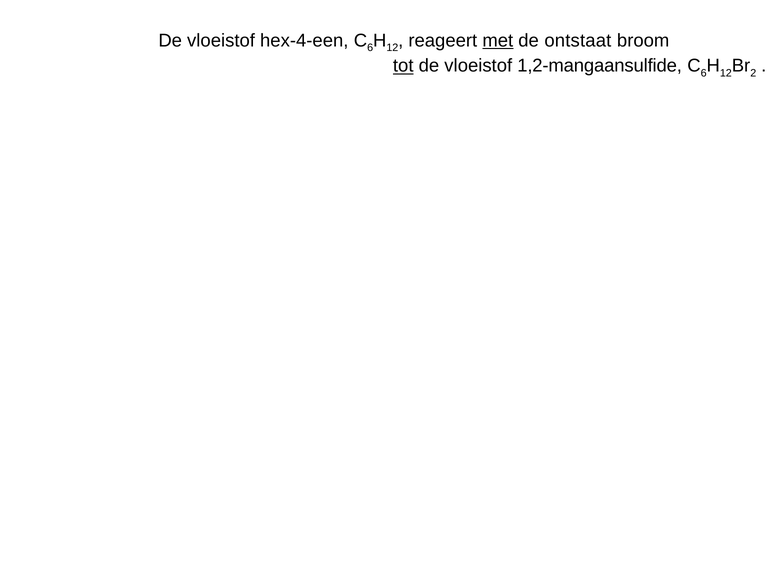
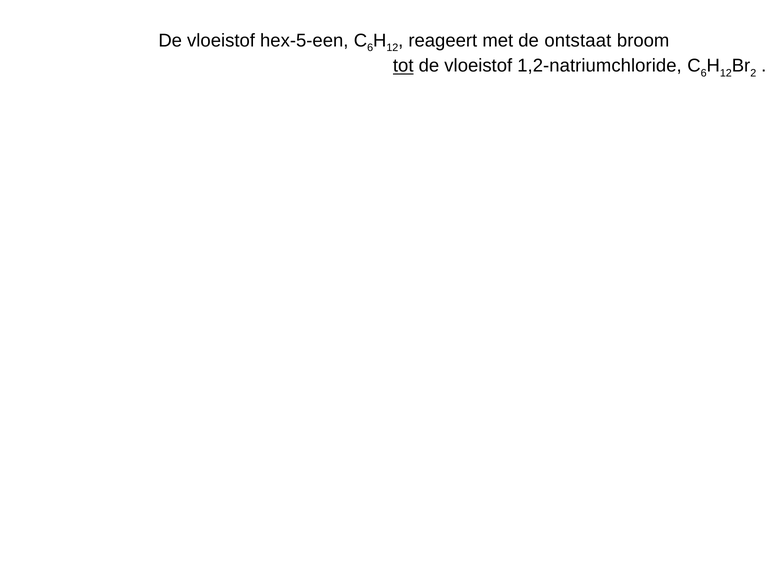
hex-4-een: hex-4-een -> hex-5-een
met underline: present -> none
1,2-mangaansulfide: 1,2-mangaansulfide -> 1,2-natriumchloride
